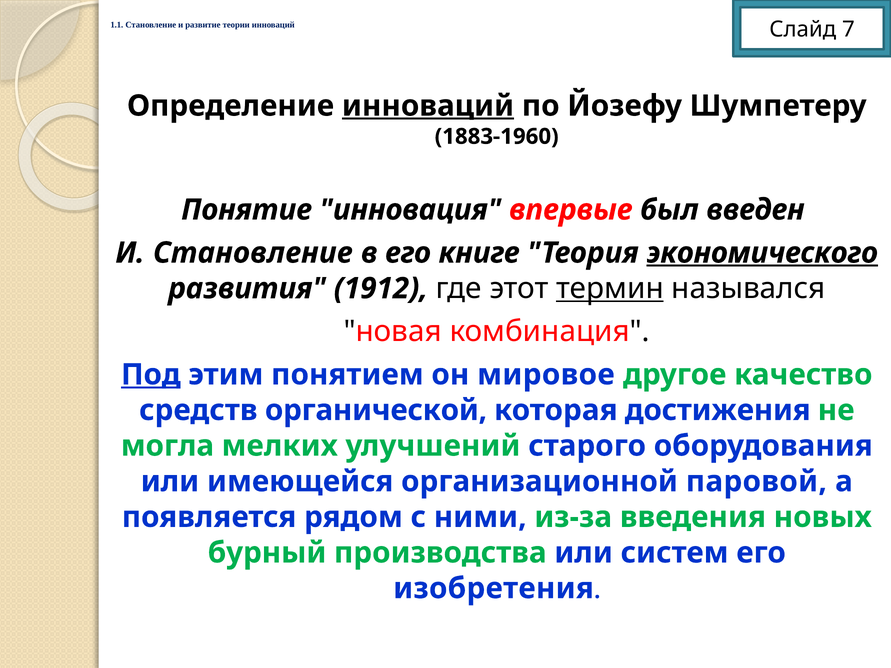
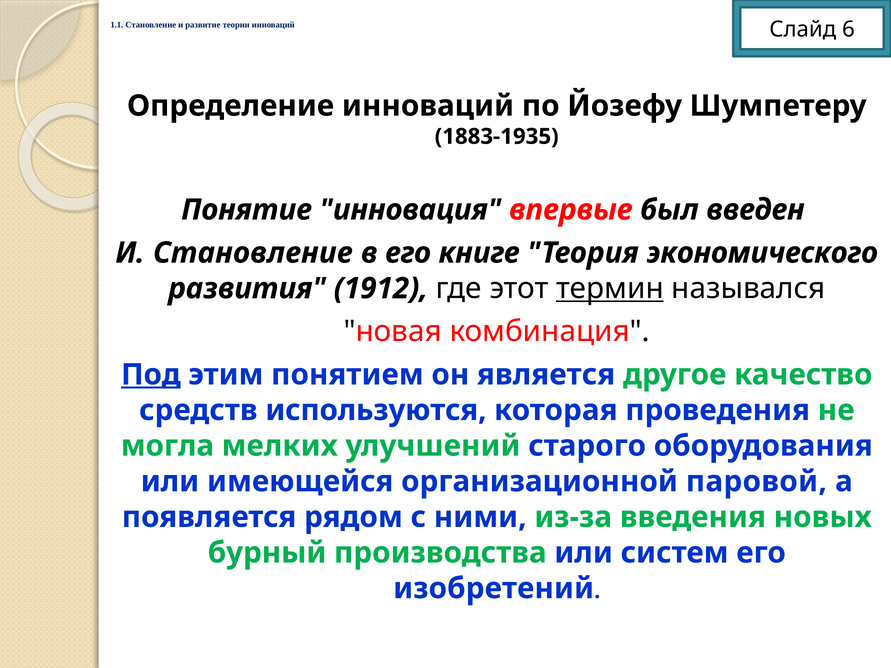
7: 7 -> 6
инноваций at (428, 106) underline: present -> none
1883-1960: 1883-1960 -> 1883-1935
экономического underline: present -> none
мировое: мировое -> является
органической: органической -> используются
достижения: достижения -> проведения
изобретения: изобретения -> изобретений
